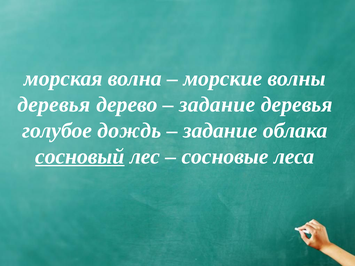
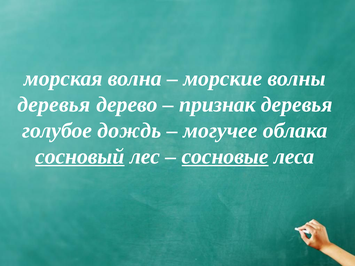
задание at (217, 104): задание -> признак
задание at (220, 130): задание -> могучее
сосновые underline: none -> present
